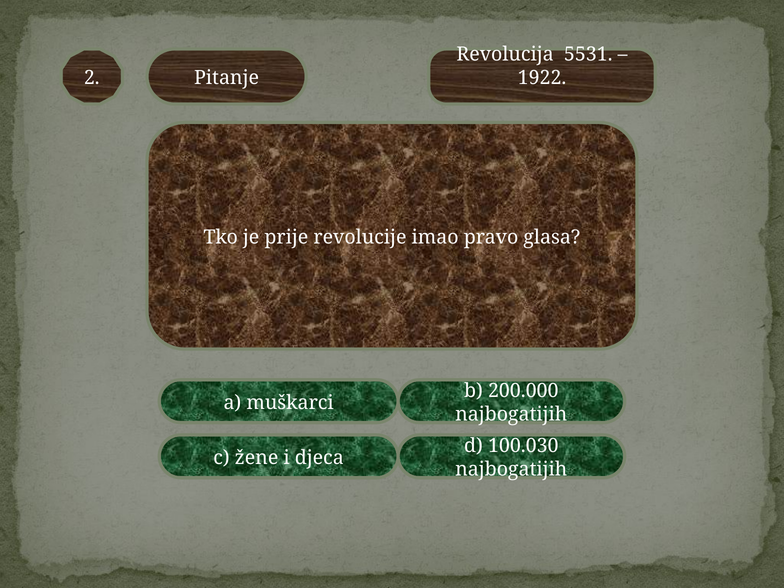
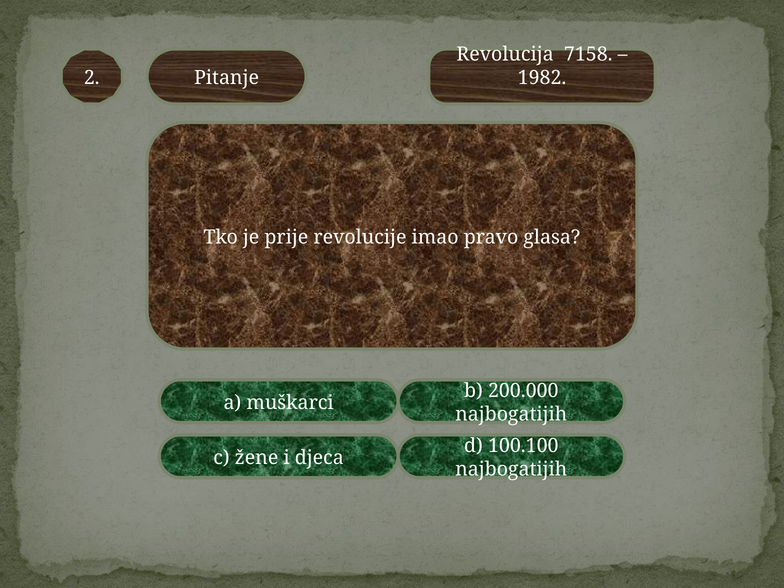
5531: 5531 -> 7158
1922: 1922 -> 1982
100.030: 100.030 -> 100.100
